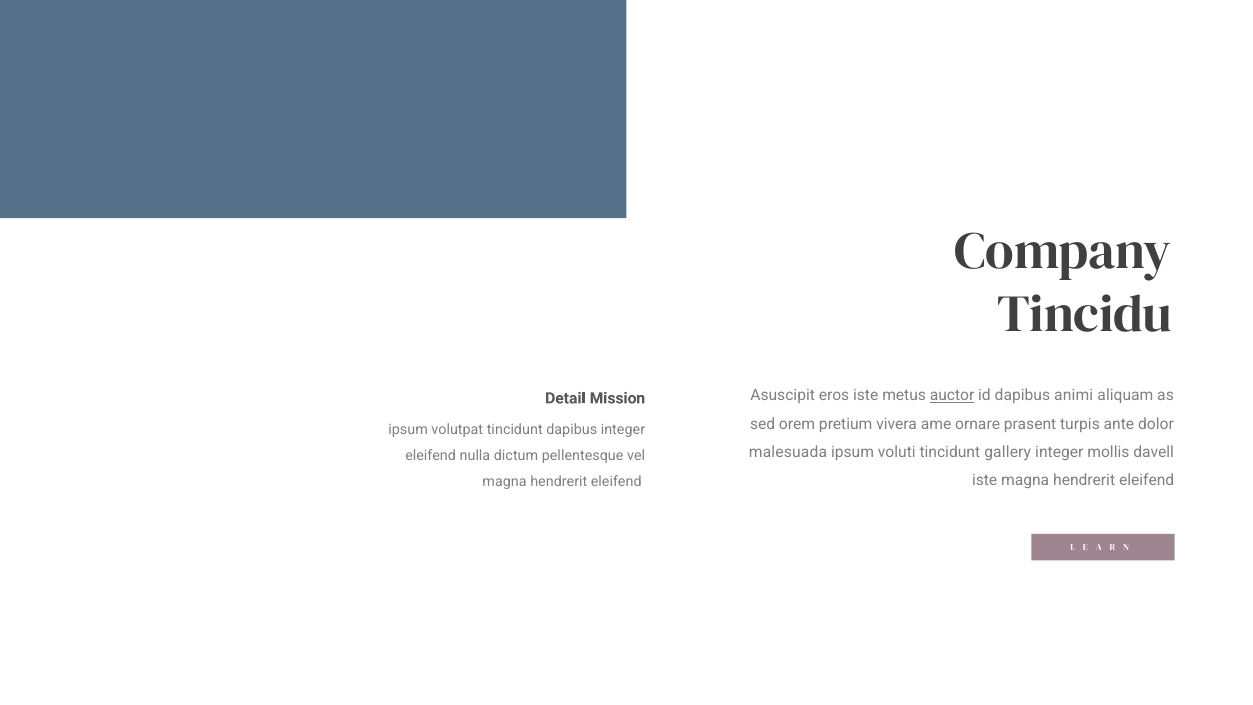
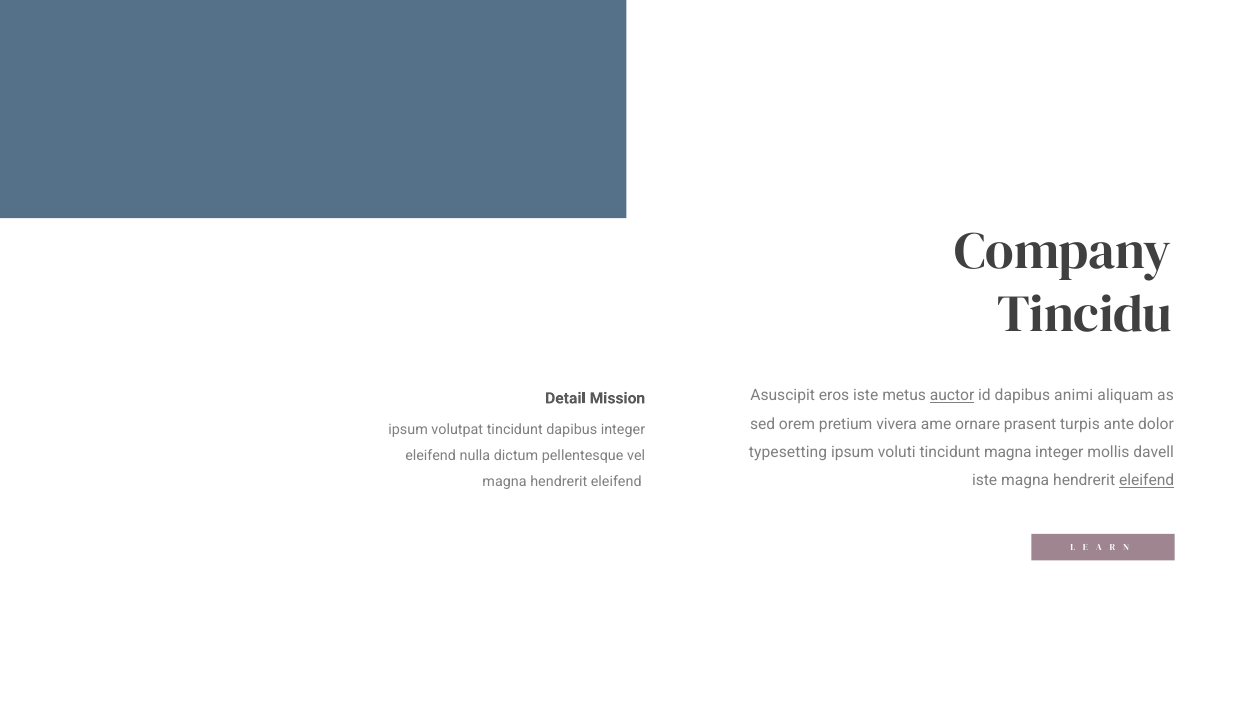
malesuada: malesuada -> typesetting
tincidunt gallery: gallery -> magna
eleifend at (1147, 480) underline: none -> present
